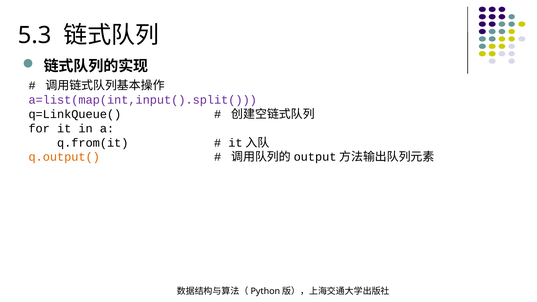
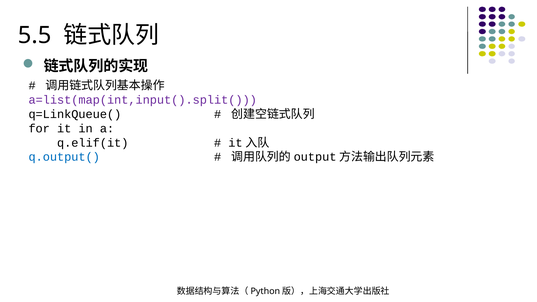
5.3: 5.3 -> 5.5
q.from(it: q.from(it -> q.elif(it
q.output( colour: orange -> blue
